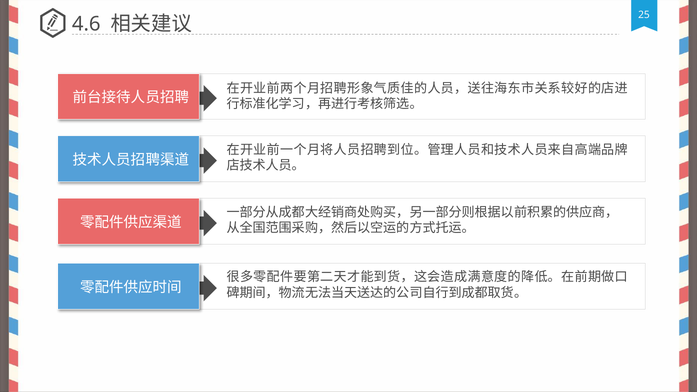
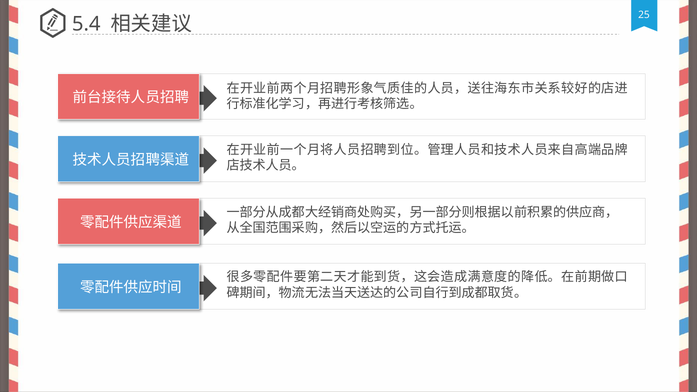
4.6: 4.6 -> 5.4
